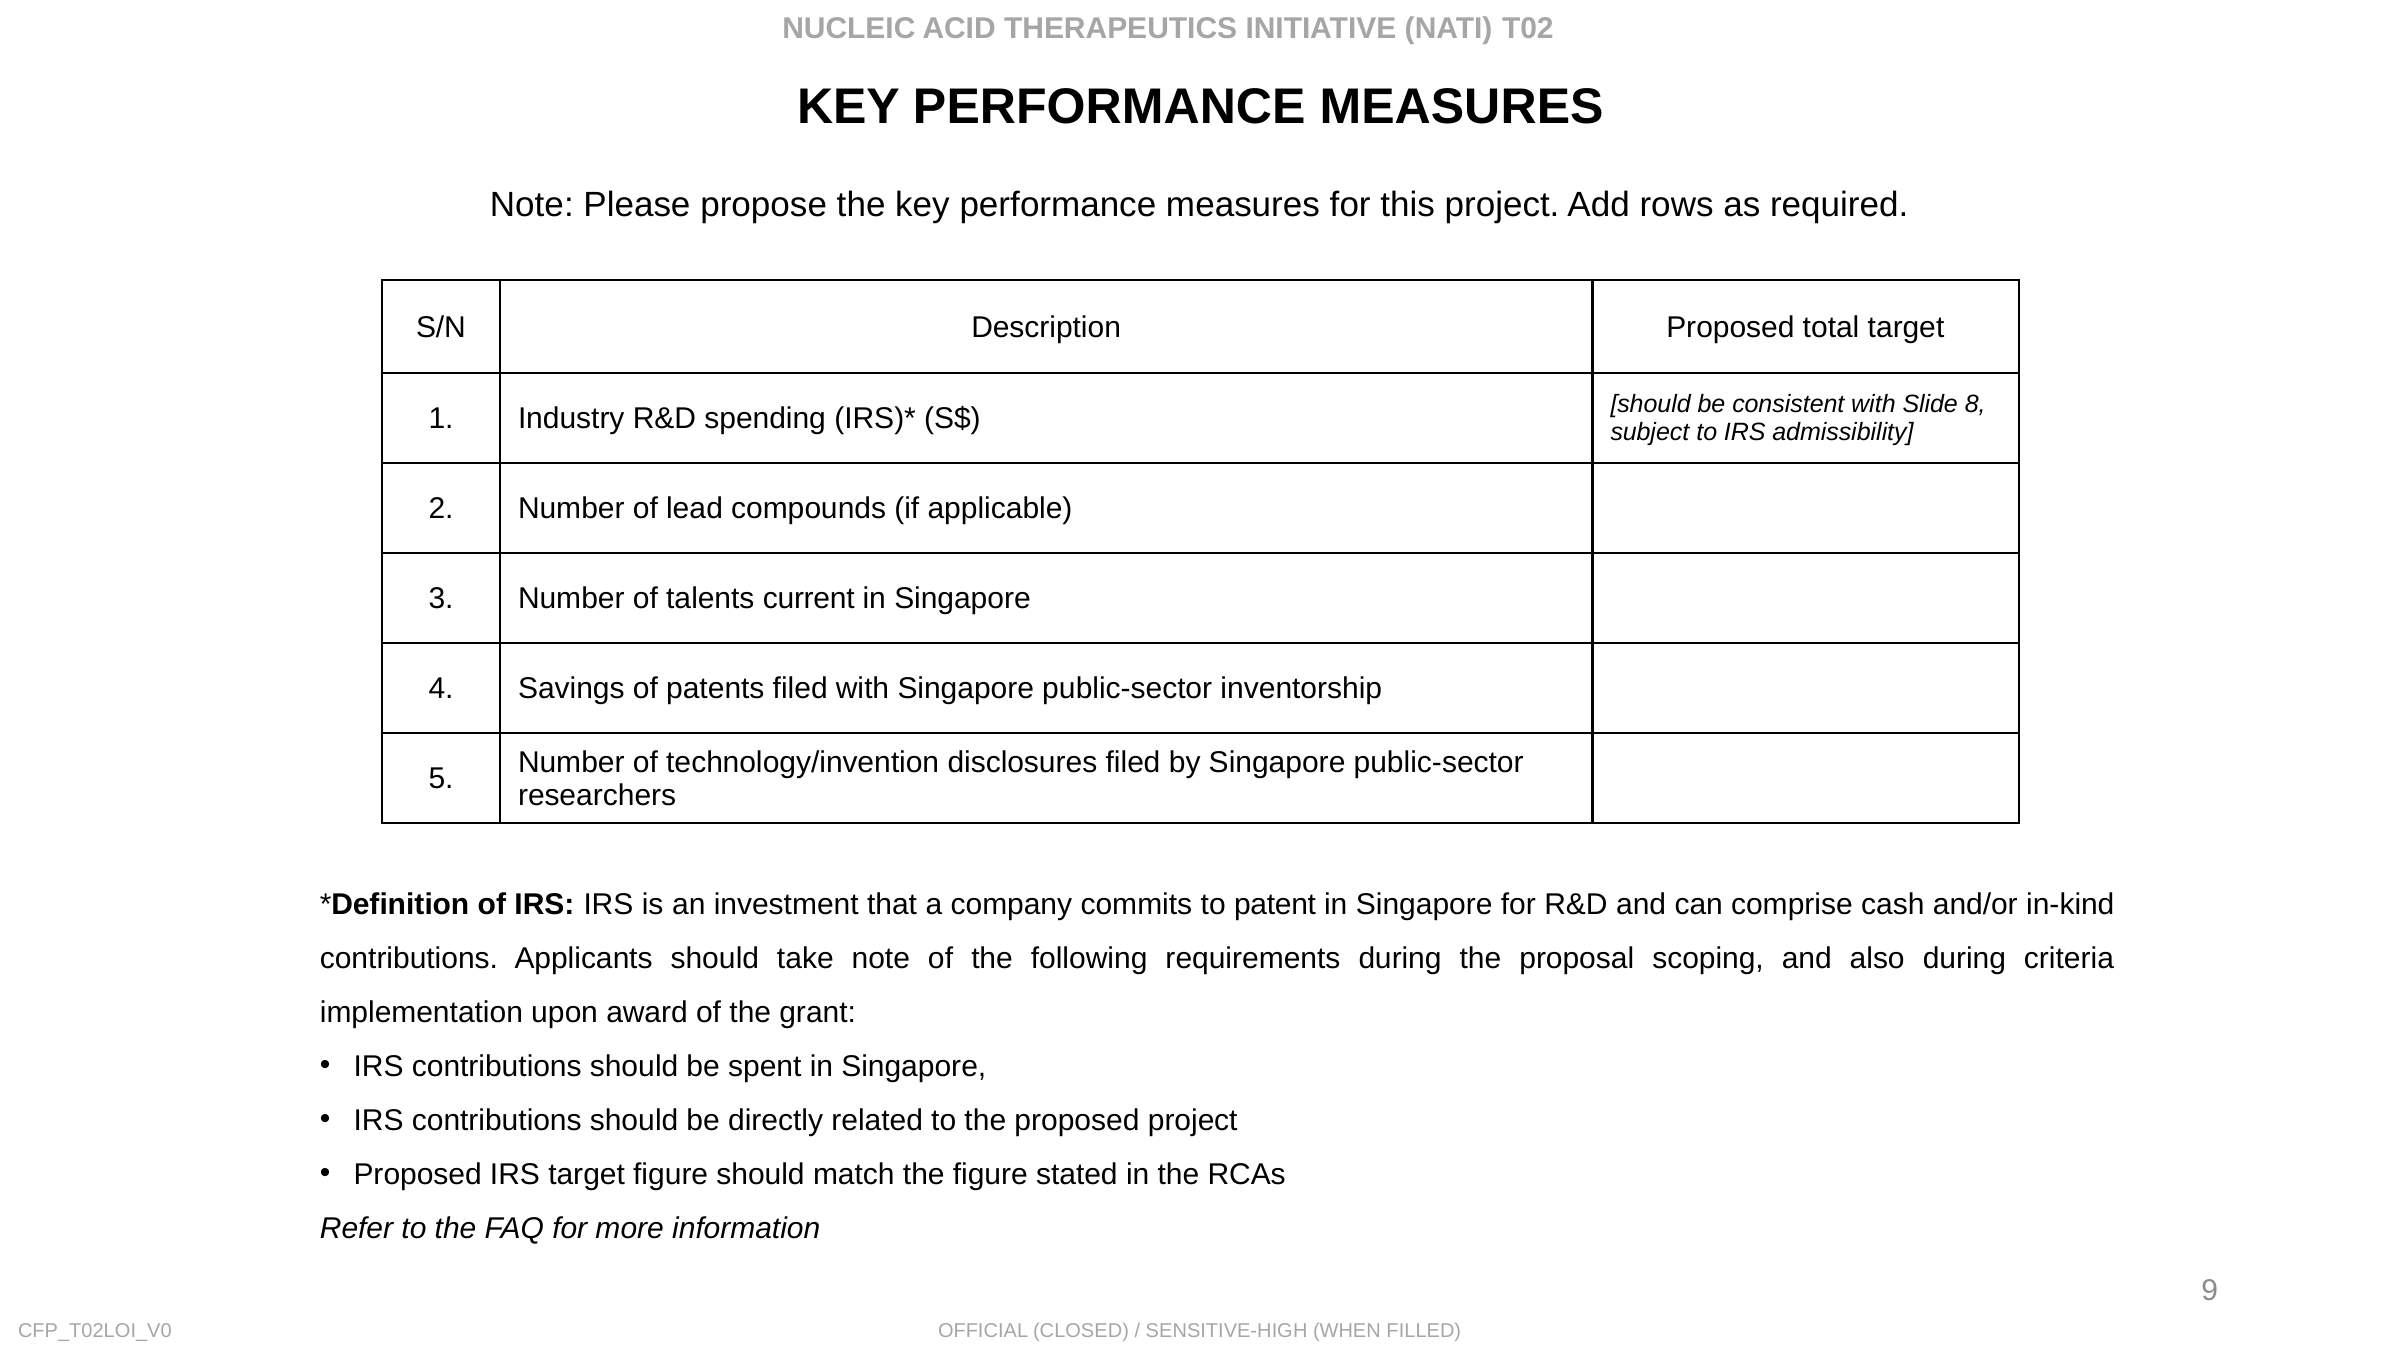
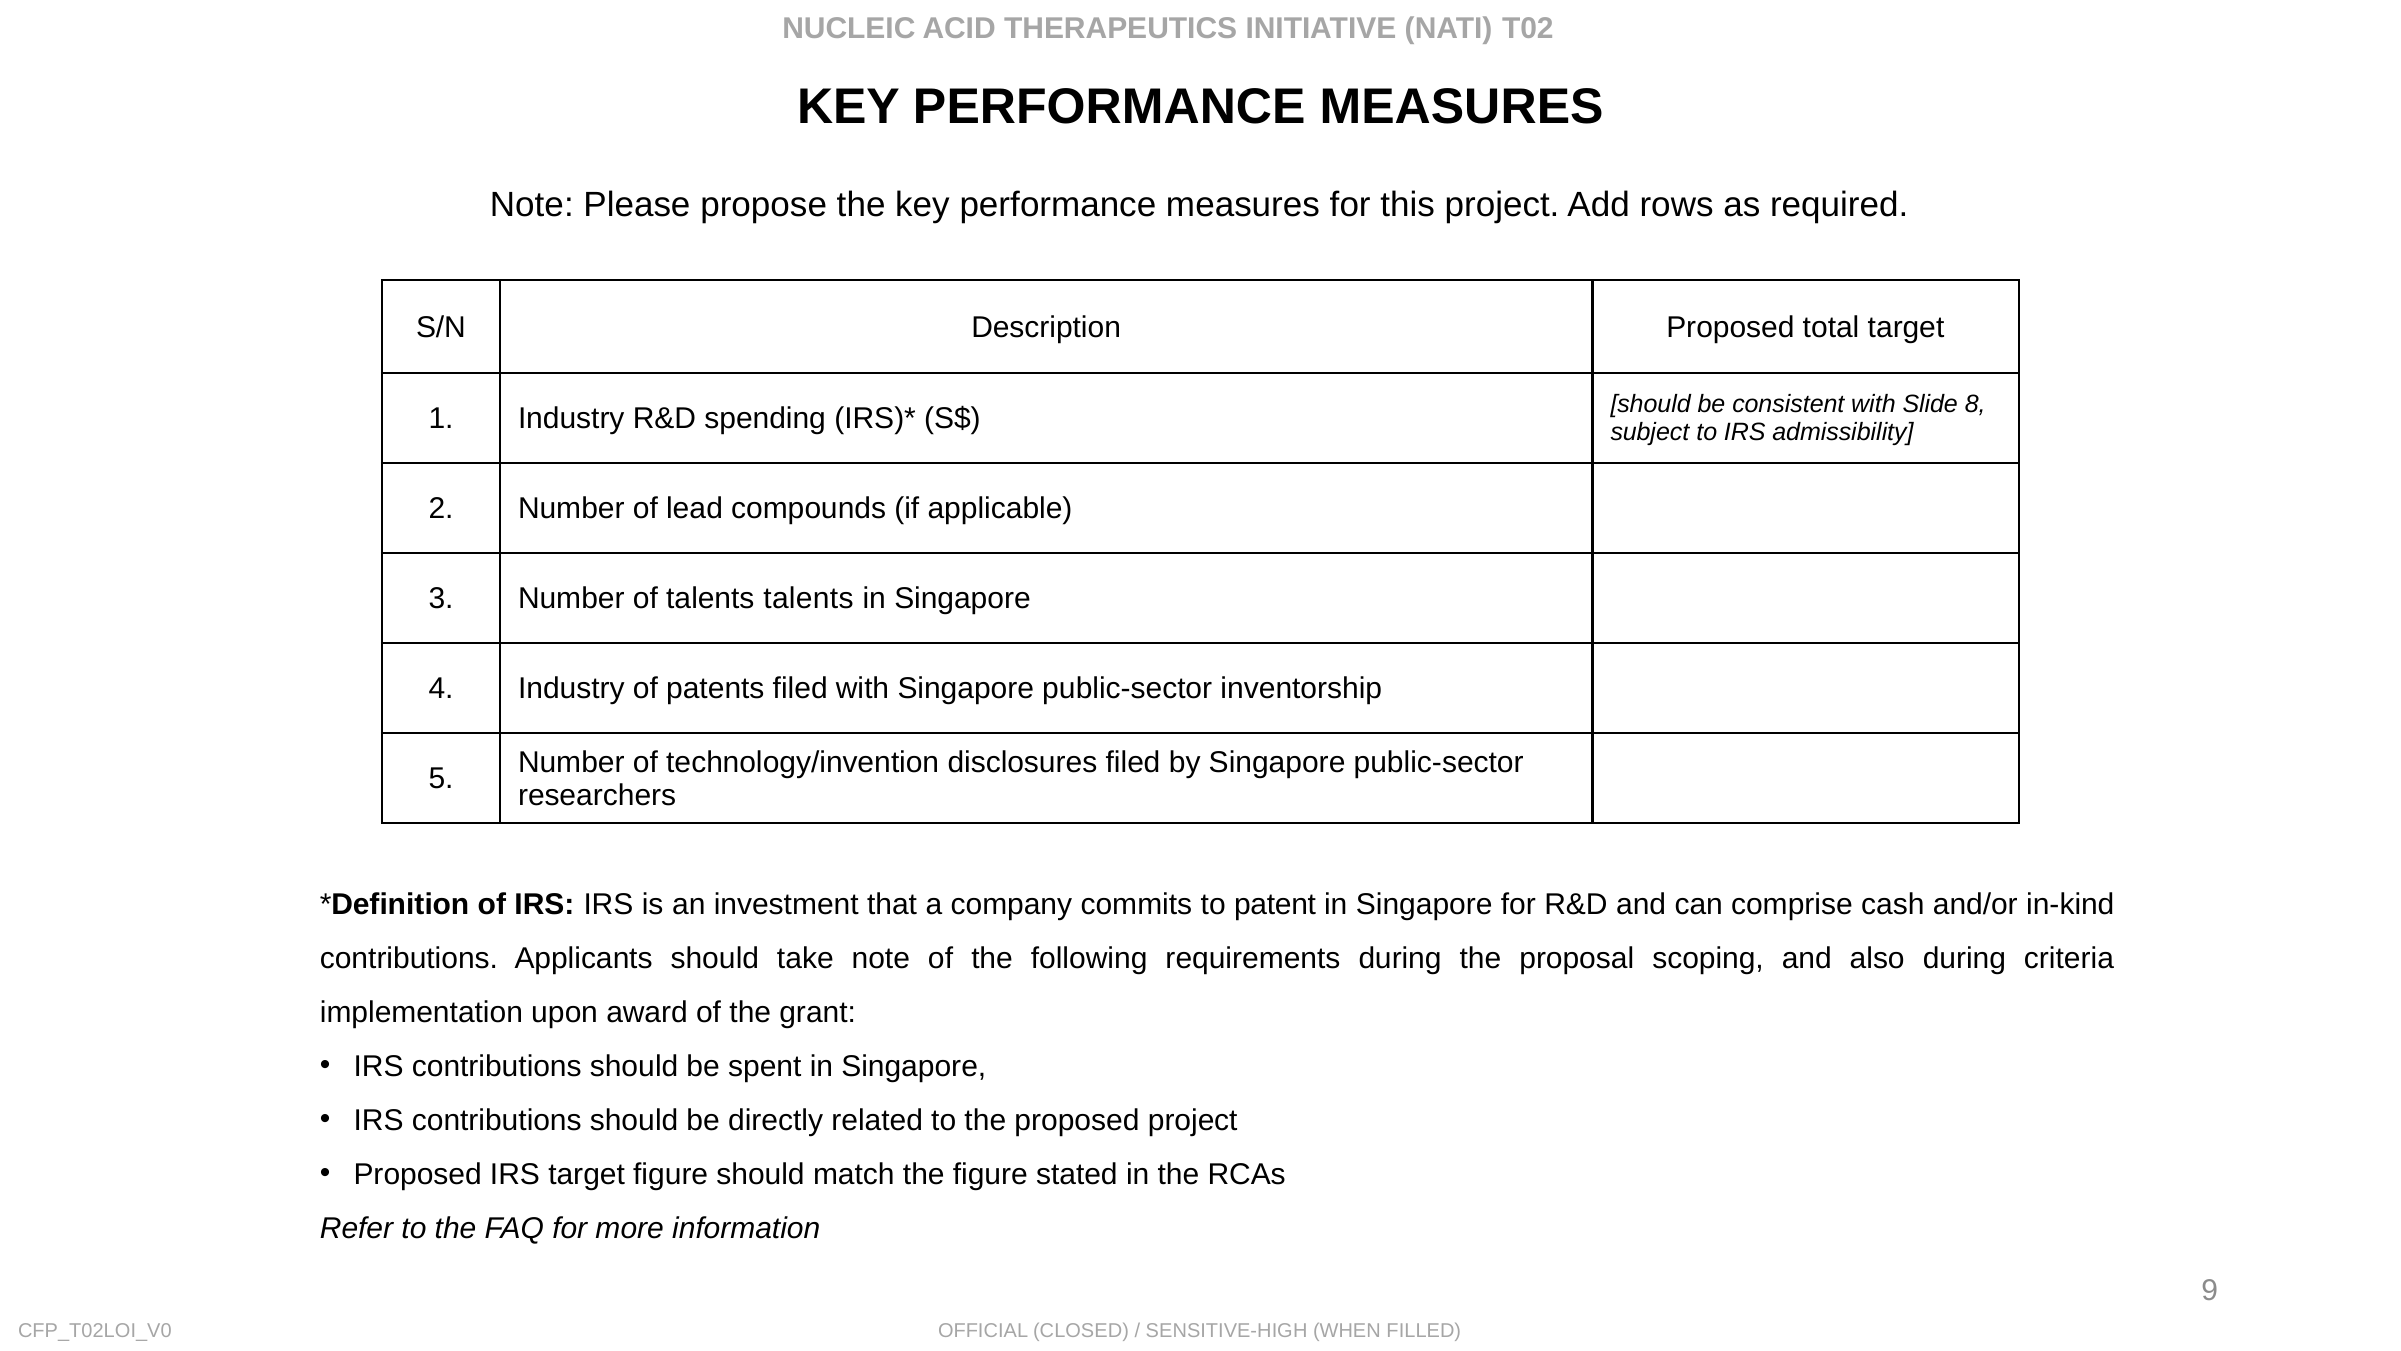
talents current: current -> talents
4 Savings: Savings -> Industry
